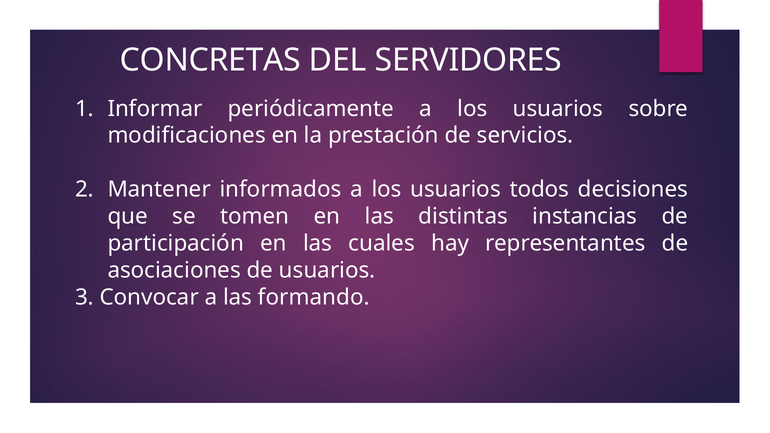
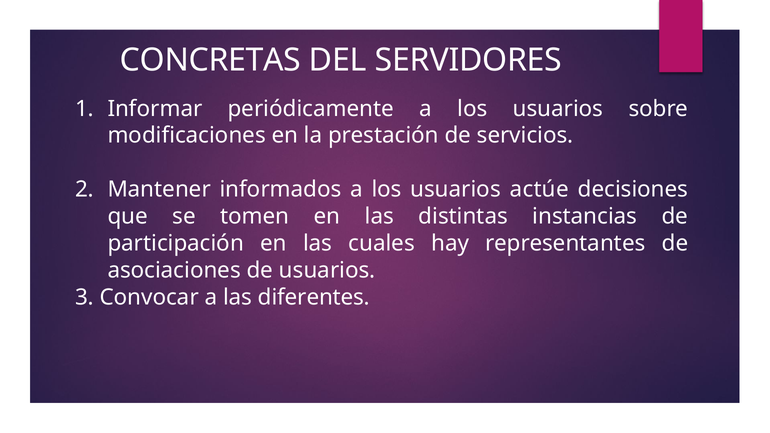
todos: todos -> actúe
formando: formando -> diferentes
